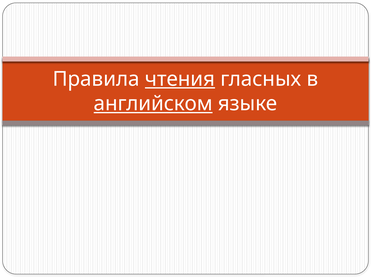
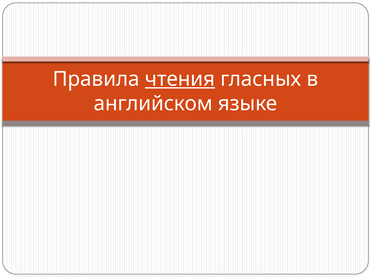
английском underline: present -> none
